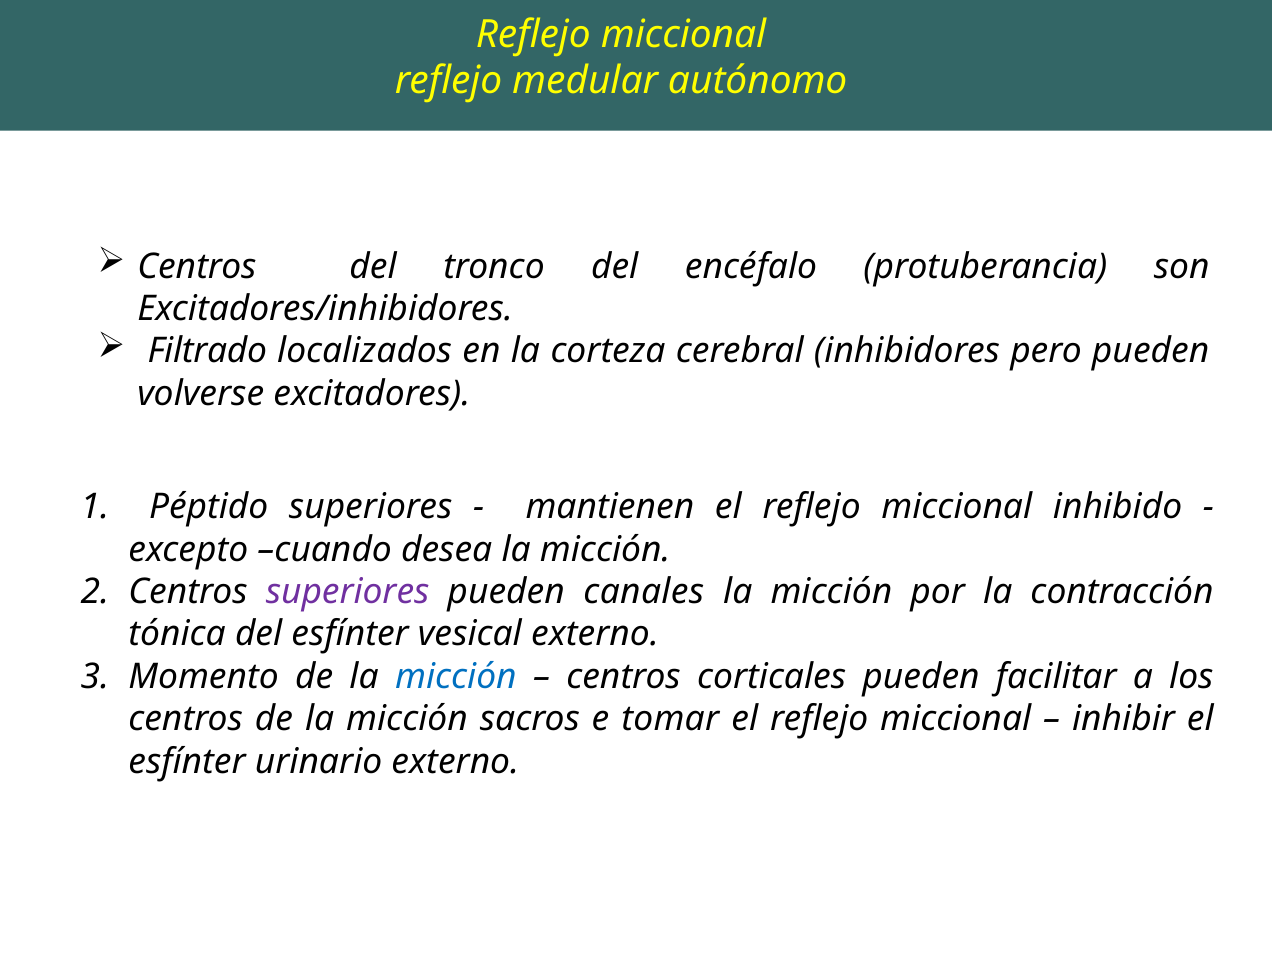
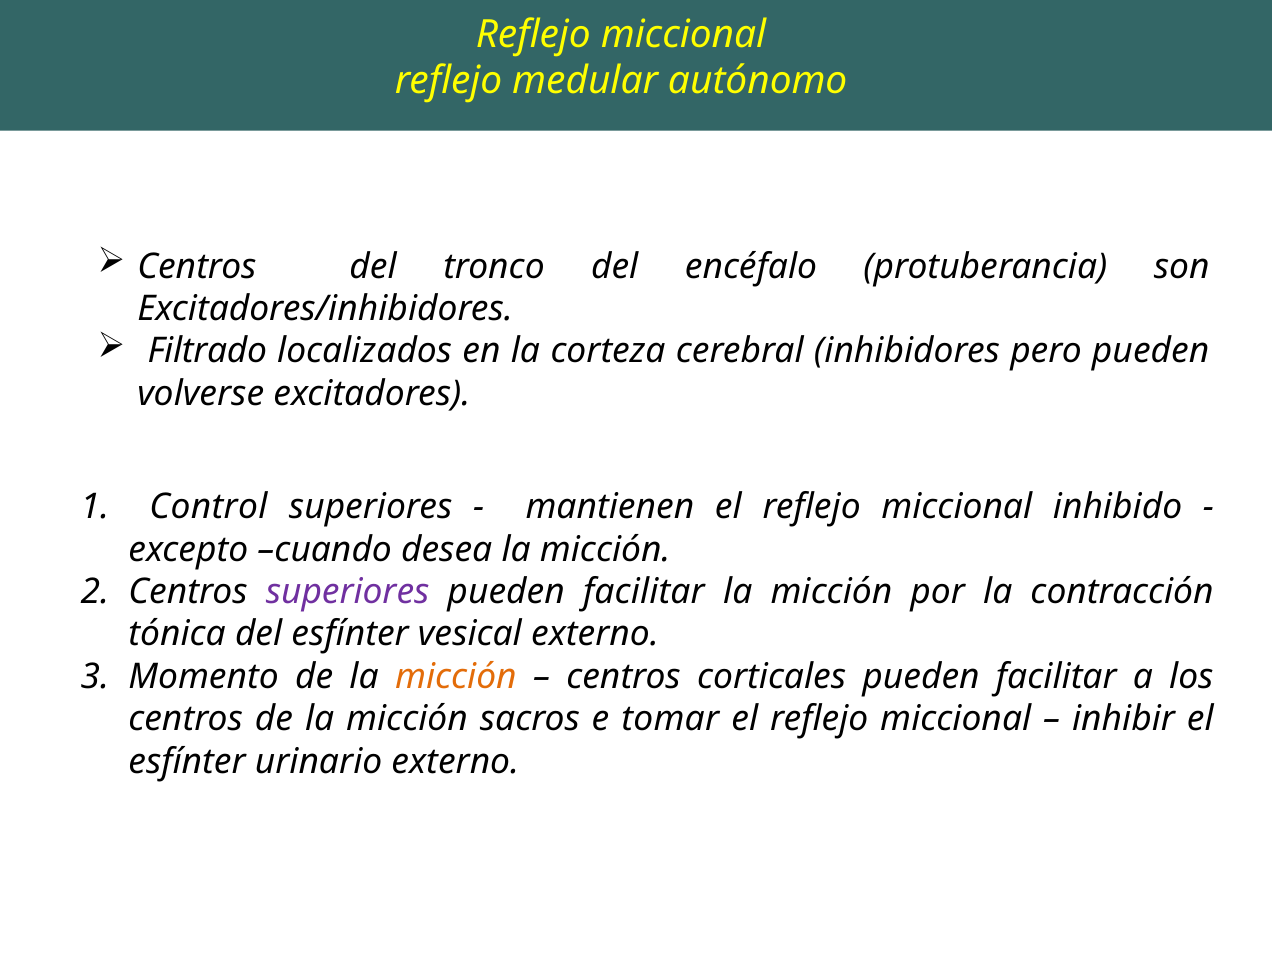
Péptido: Péptido -> Control
canales at (644, 592): canales -> facilitar
micción at (456, 677) colour: blue -> orange
